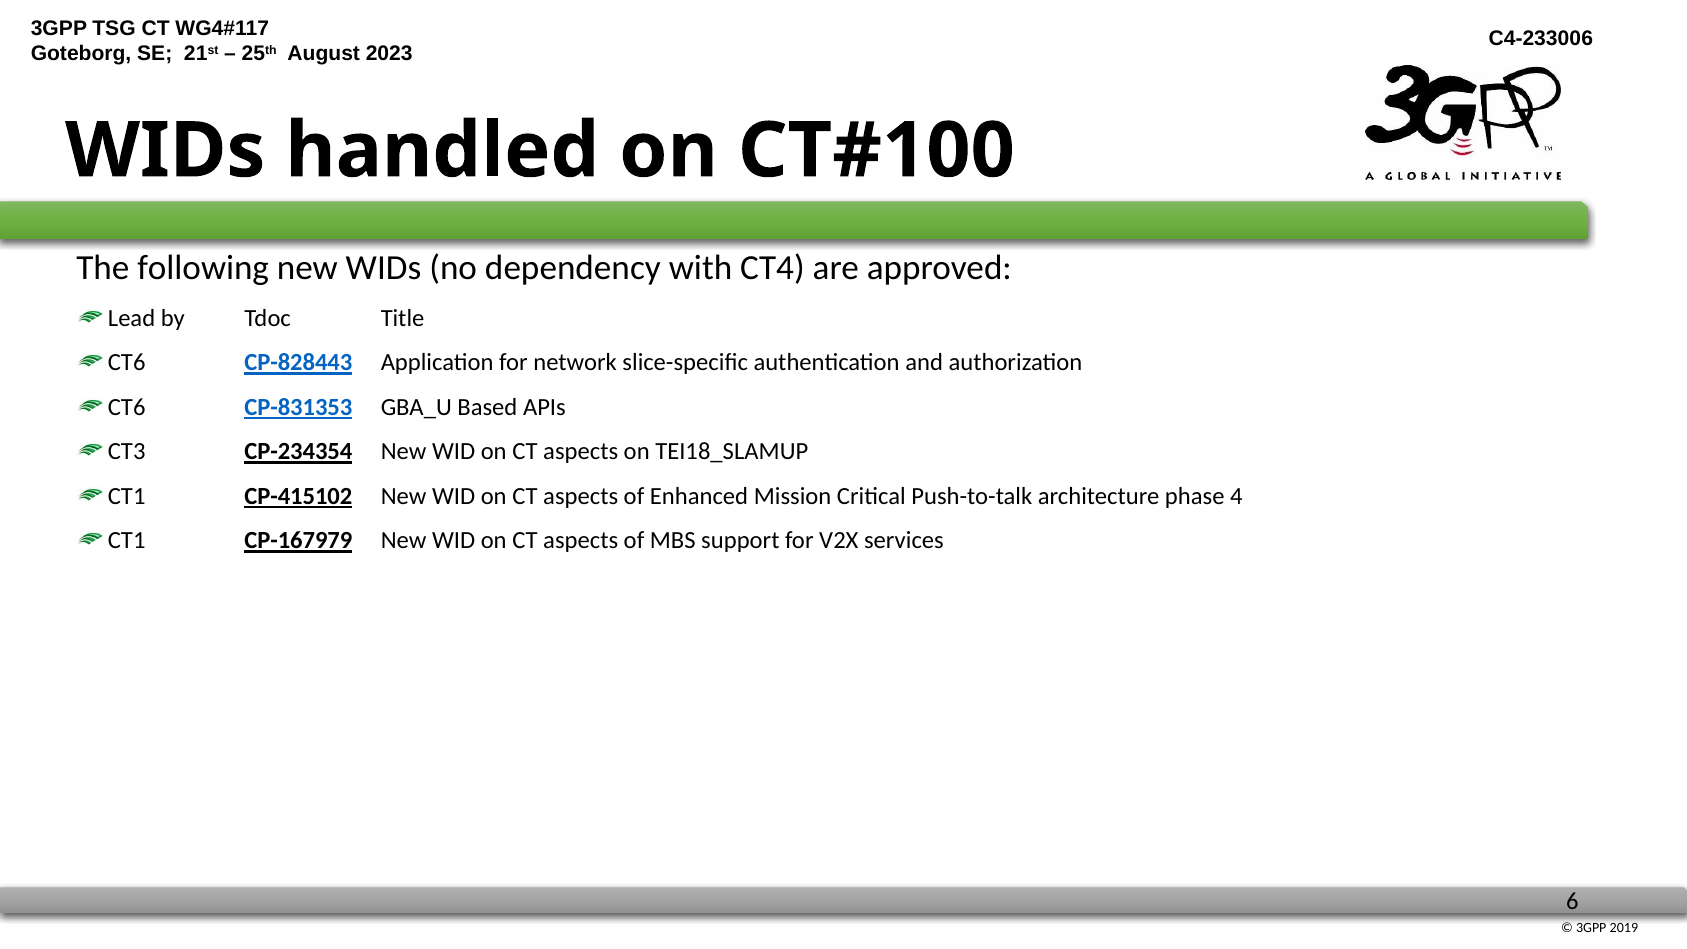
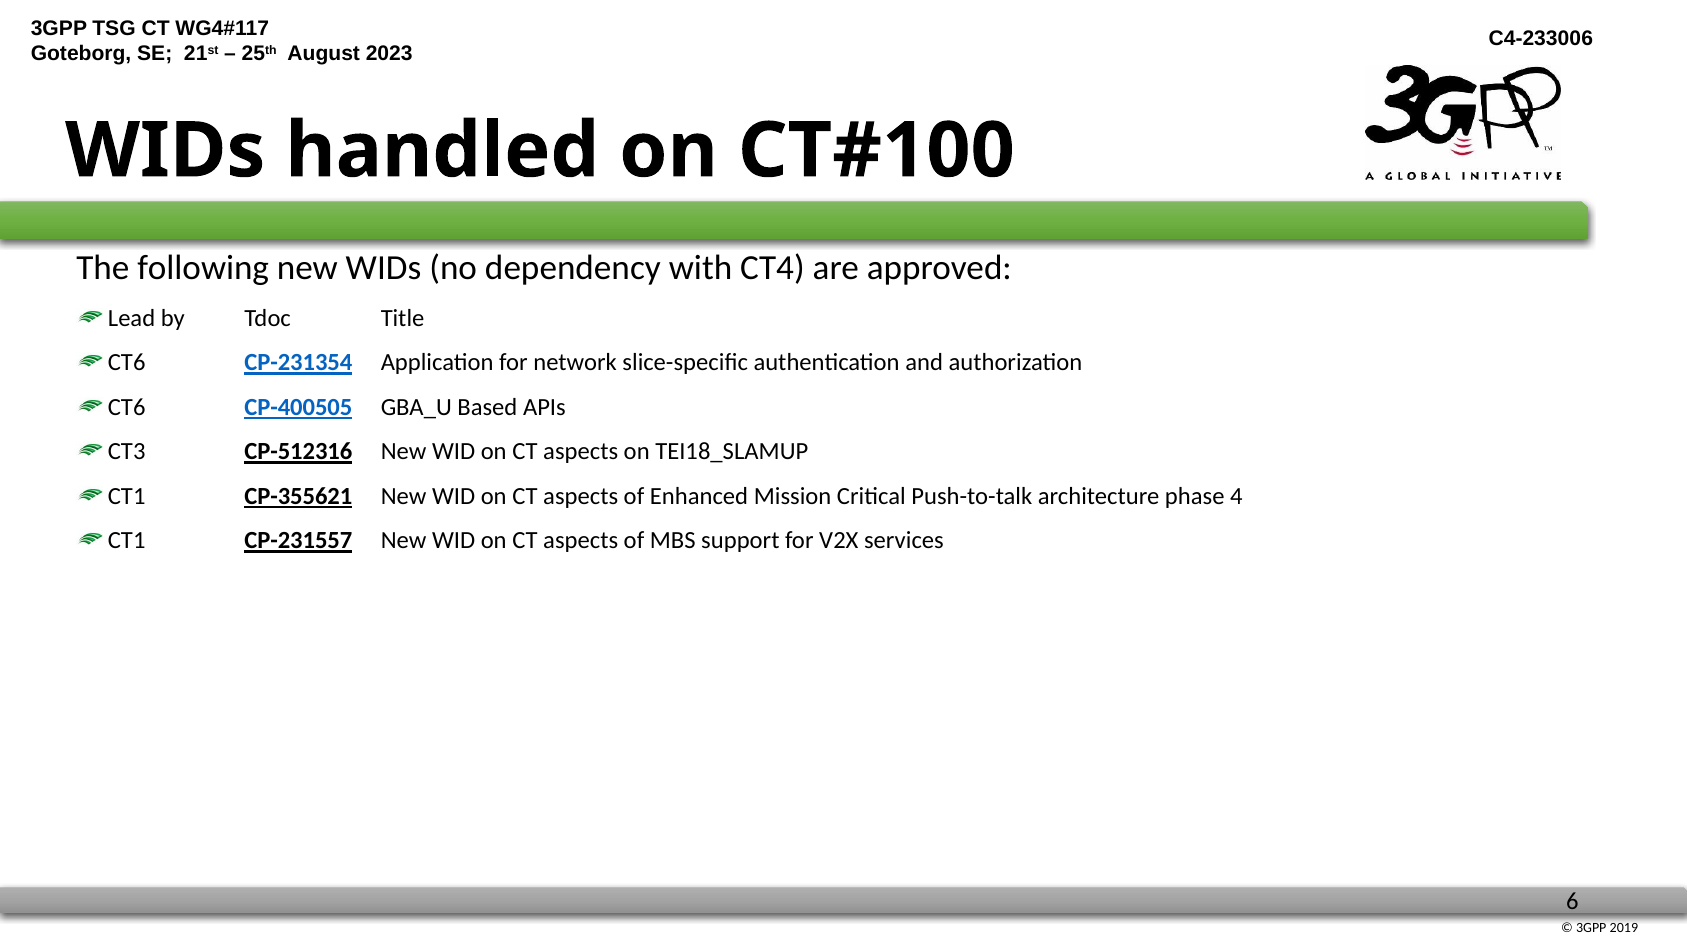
CP-828443: CP-828443 -> CP-231354
CP-831353: CP-831353 -> CP-400505
CP-234354: CP-234354 -> CP-512316
CP-415102: CP-415102 -> CP-355621
CP-167979: CP-167979 -> CP-231557
